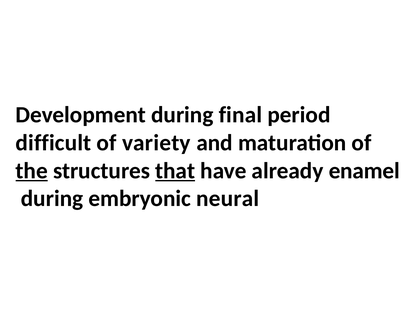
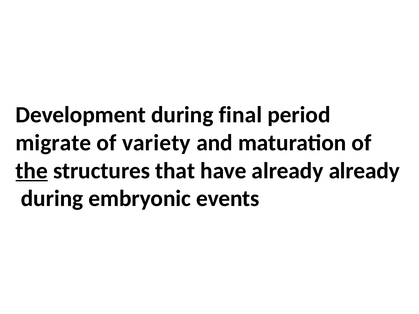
difficult: difficult -> migrate
that underline: present -> none
already enamel: enamel -> already
neural: neural -> events
